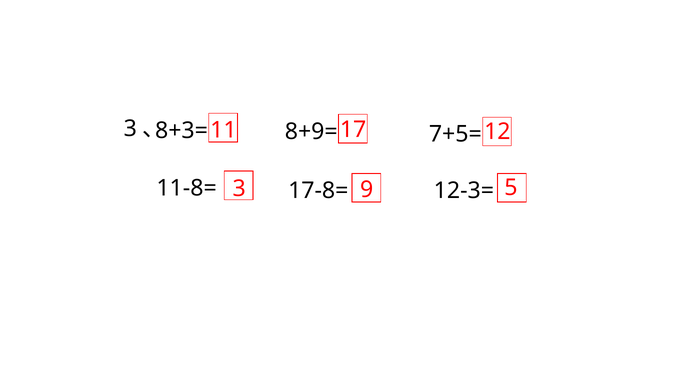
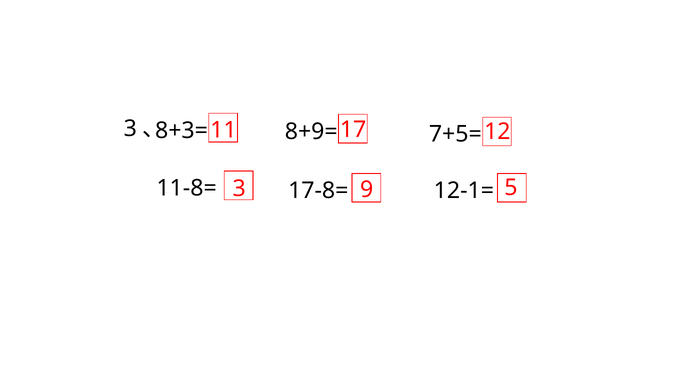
12-3=: 12-3= -> 12-1=
